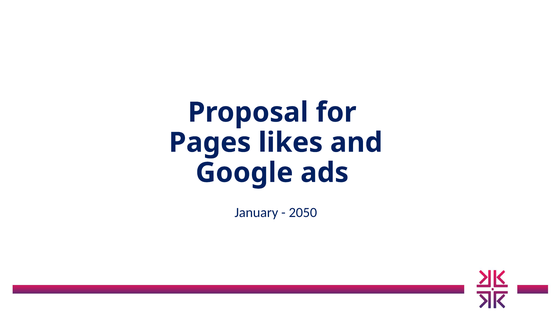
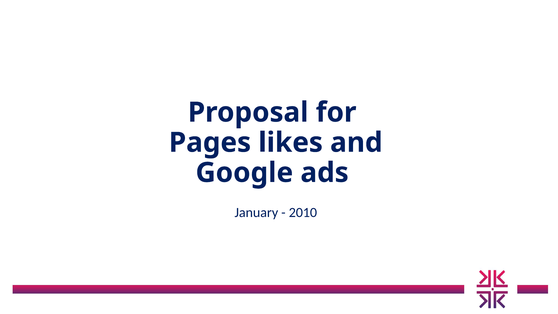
2050: 2050 -> 2010
